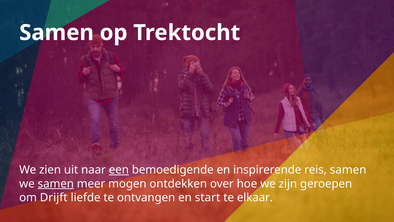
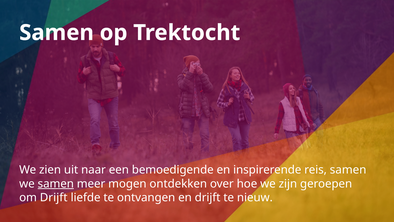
een underline: present -> none
en start: start -> drijft
elkaar: elkaar -> nieuw
